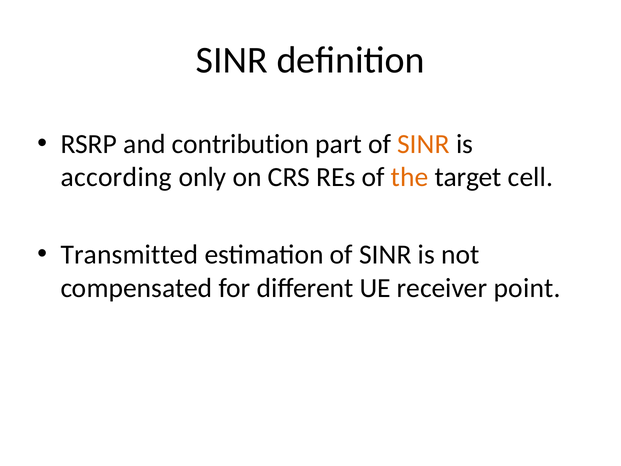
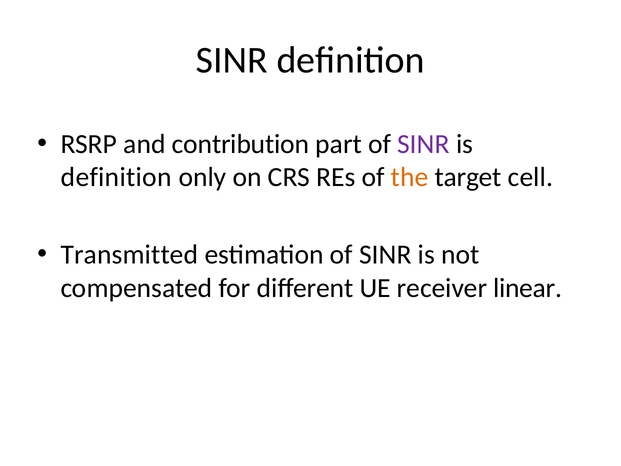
SINR at (424, 144) colour: orange -> purple
according at (116, 177): according -> definition
point: point -> linear
